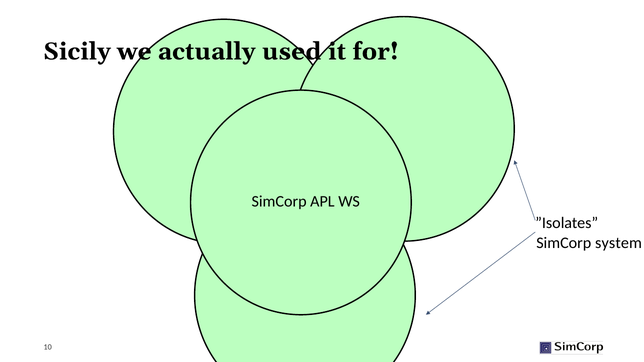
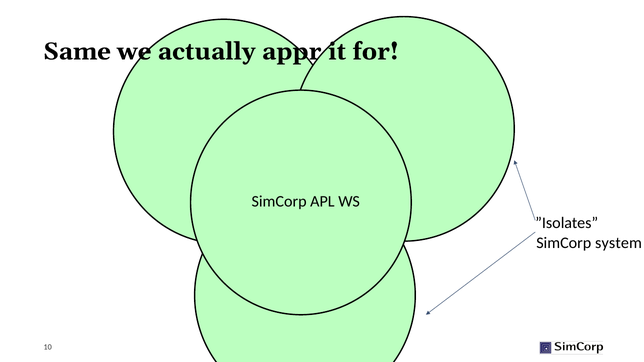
Sicily: Sicily -> Same
used: used -> appr
